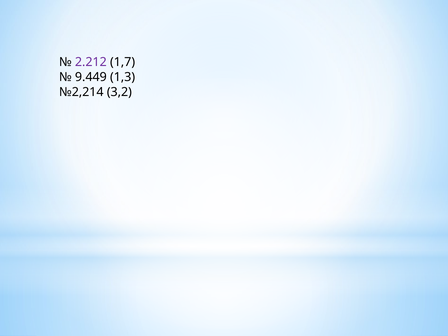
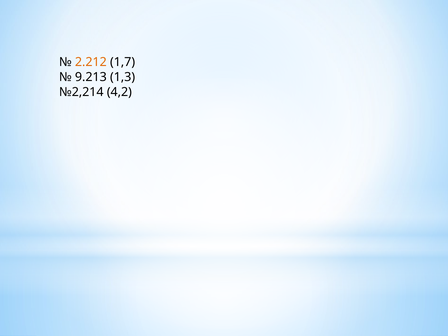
2.212 colour: purple -> orange
9.449: 9.449 -> 9.213
3,2: 3,2 -> 4,2
